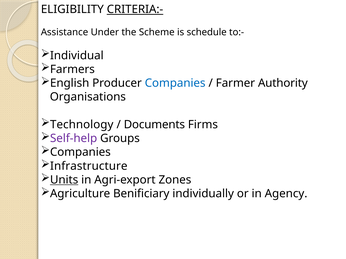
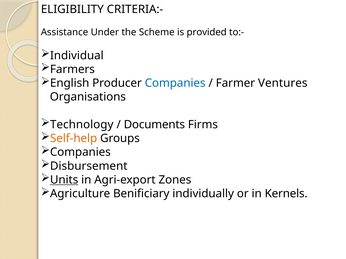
CRITERIA:- underline: present -> none
schedule: schedule -> provided
Authority: Authority -> Ventures
Self-help colour: purple -> orange
Infrastructure: Infrastructure -> Disbursement
Agency: Agency -> Kernels
